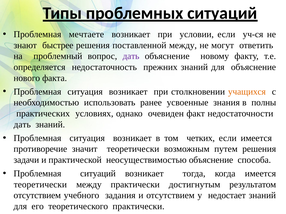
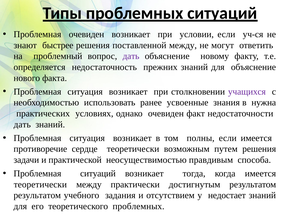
Проблемная мечтаете: мечтаете -> очевиден
учащихся colour: orange -> purple
полны: полны -> нужна
четких: четких -> полны
значит: значит -> сердце
неосуществимостью объяснение: объяснение -> правдивым
отсутствием at (37, 196): отсутствием -> результатом
теоретического практически: практически -> проблемных
